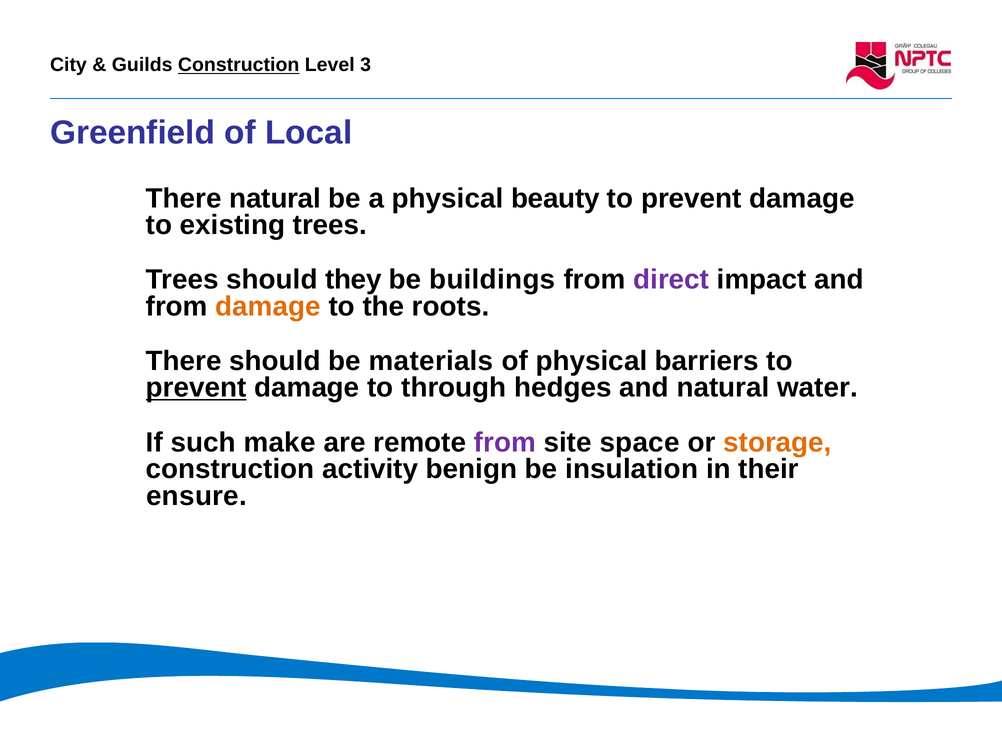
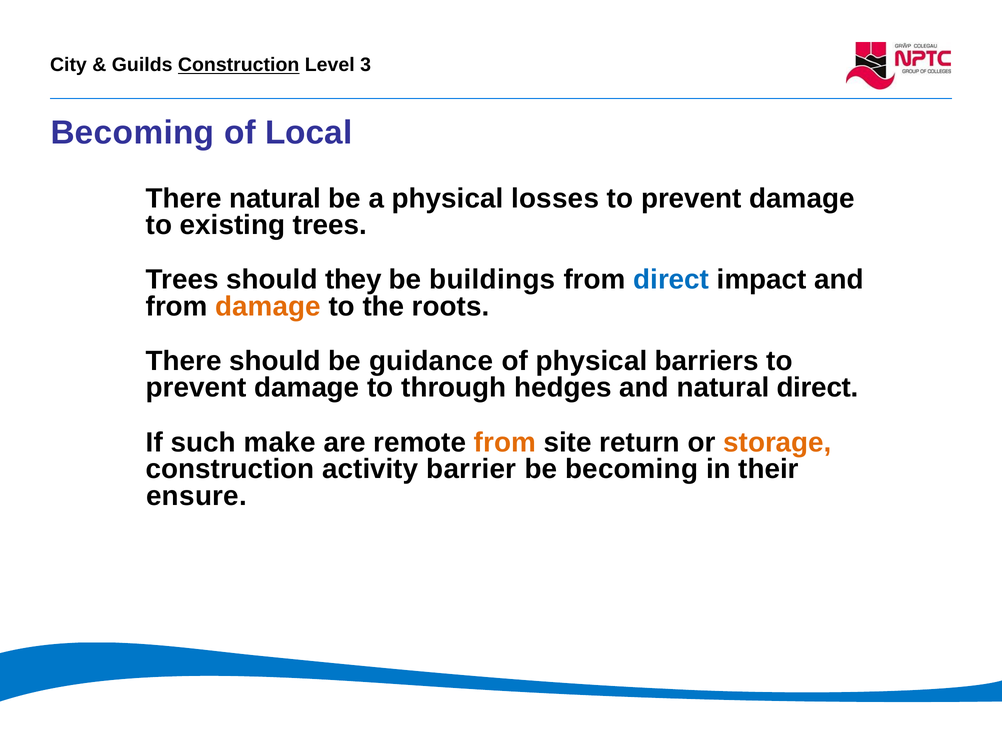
Greenfield at (133, 133): Greenfield -> Becoming
beauty: beauty -> losses
direct at (671, 280) colour: purple -> blue
materials: materials -> guidance
prevent at (196, 388) underline: present -> none
natural water: water -> direct
from at (505, 443) colour: purple -> orange
space: space -> return
benign: benign -> barrier
be insulation: insulation -> becoming
